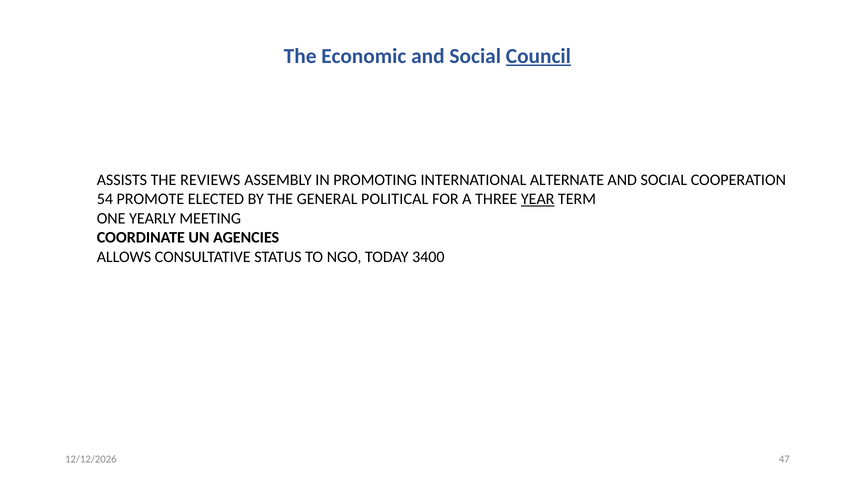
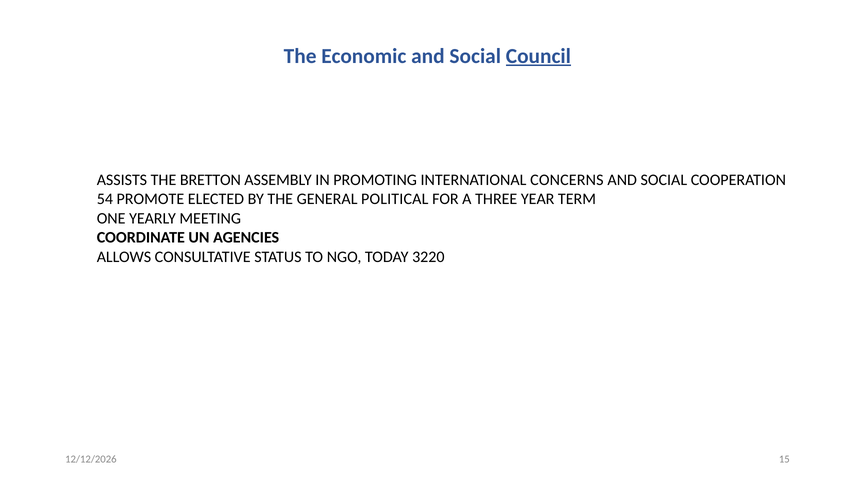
REVIEWS: REVIEWS -> BRETTON
ALTERNATE: ALTERNATE -> CONCERNS
YEAR underline: present -> none
3400: 3400 -> 3220
47: 47 -> 15
